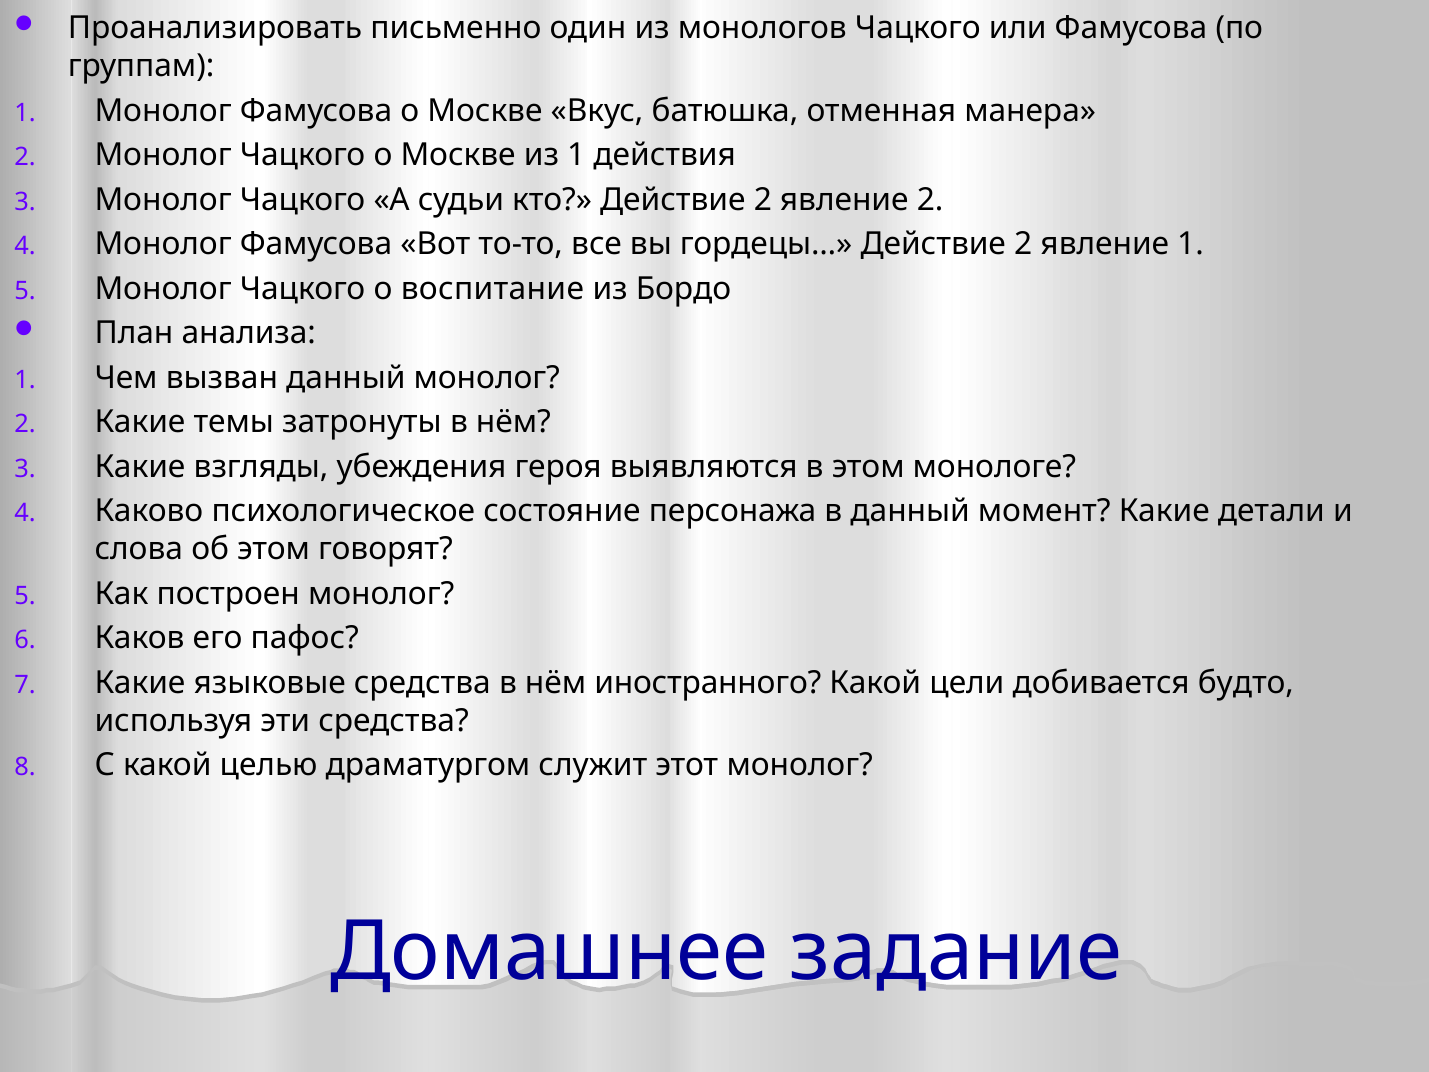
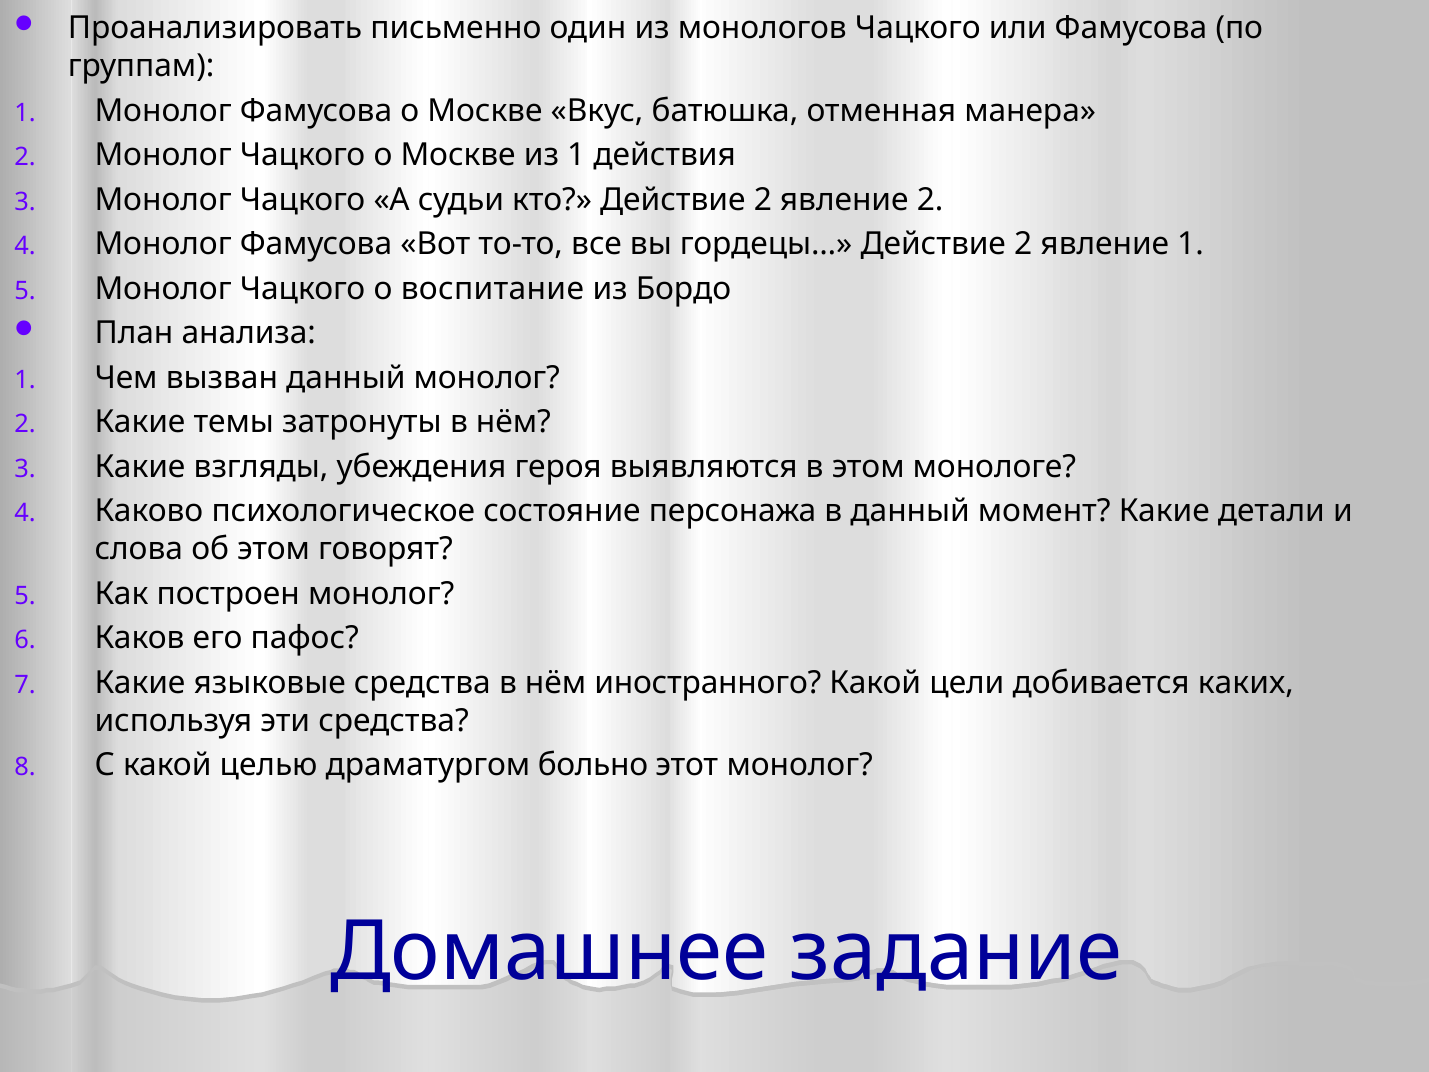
будто: будто -> каких
служит: служит -> больно
